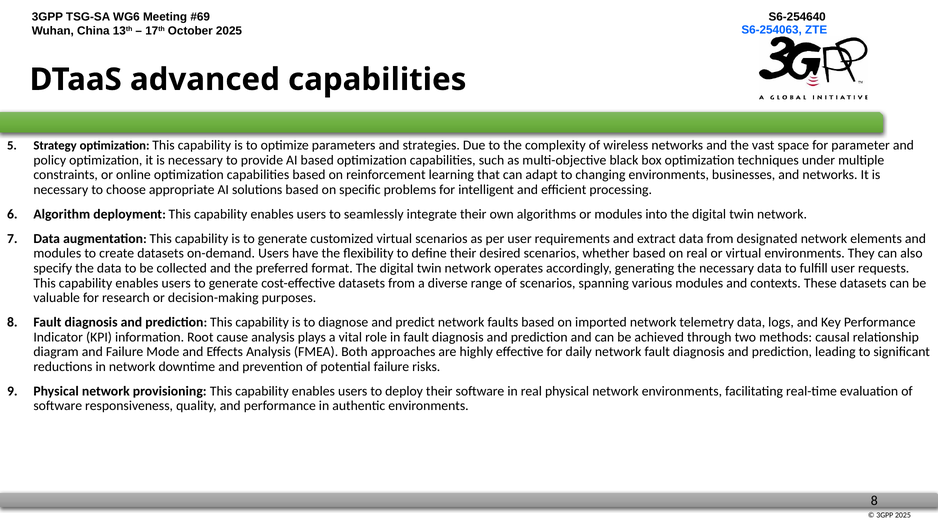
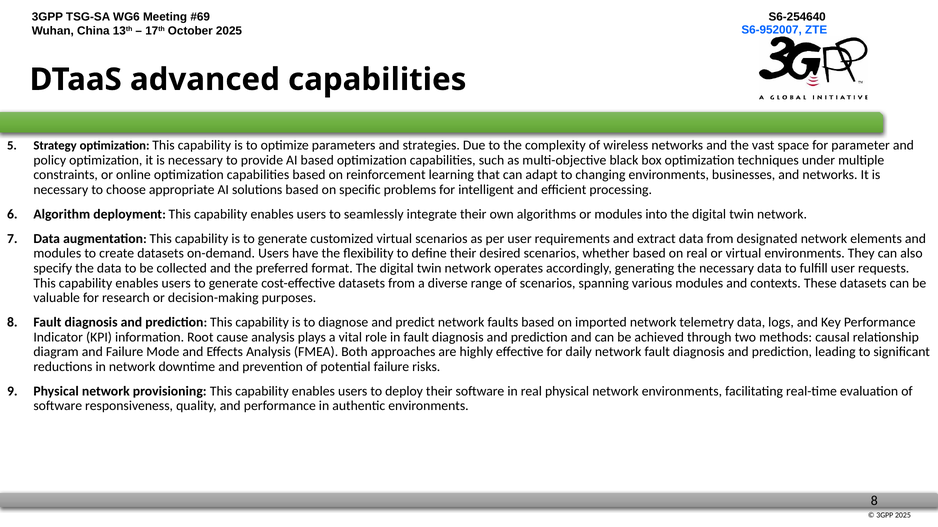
S6-254063: S6-254063 -> S6-952007
